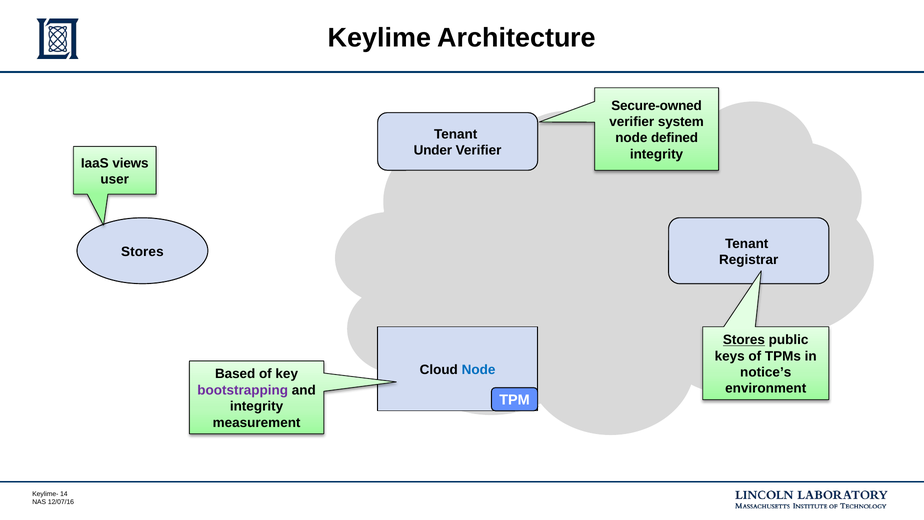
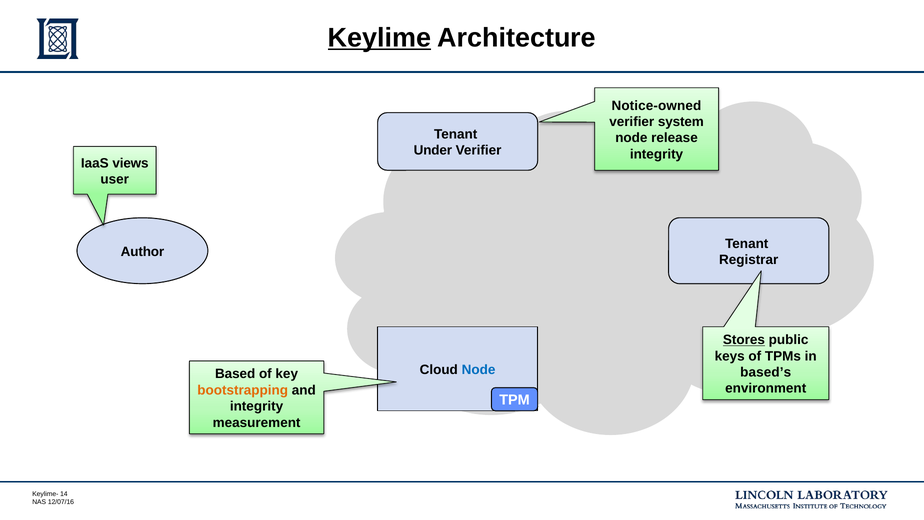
Keylime underline: none -> present
Secure-owned: Secure-owned -> Notice-owned
defined: defined -> release
Stores at (142, 252): Stores -> Author
notice’s: notice’s -> based’s
bootstrapping colour: purple -> orange
